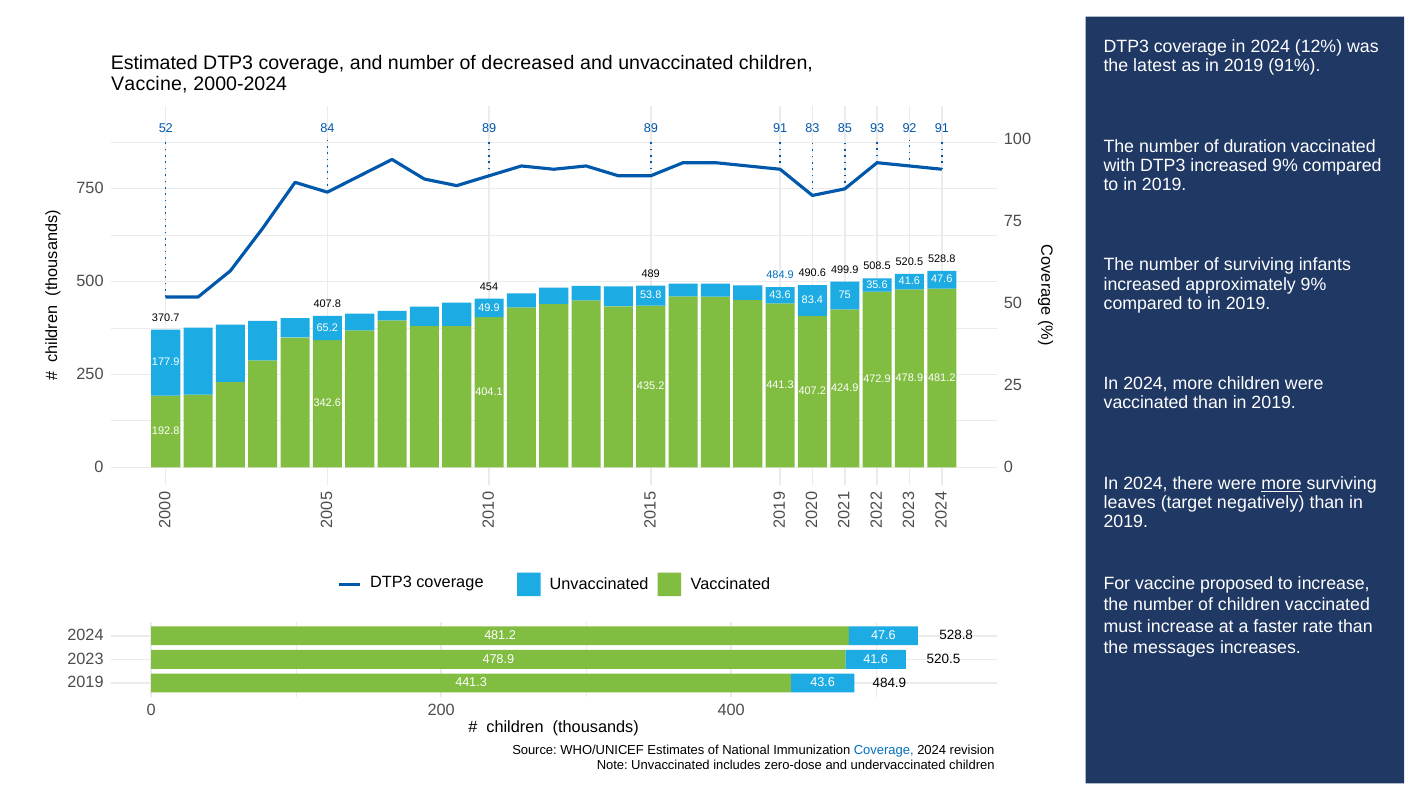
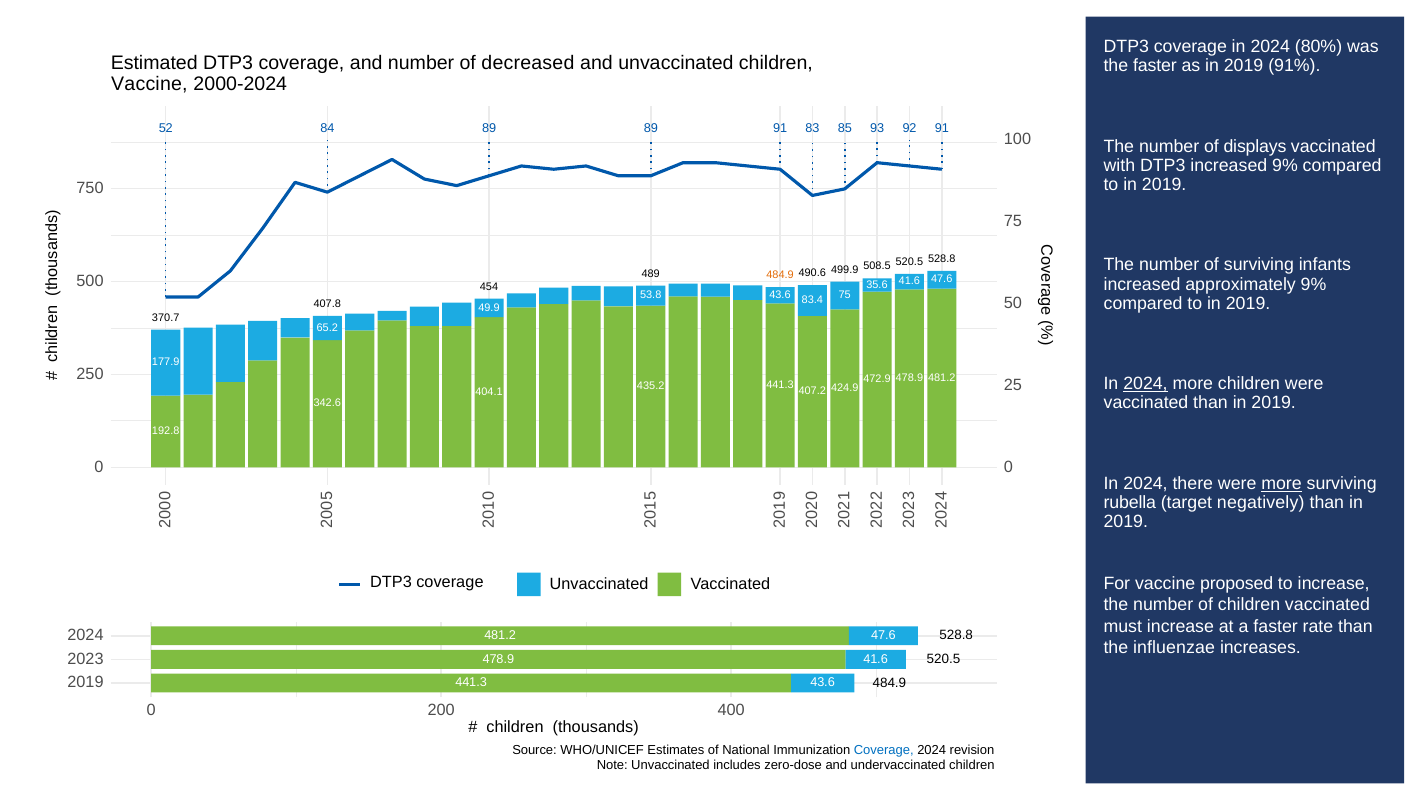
12%: 12% -> 80%
the latest: latest -> faster
duration: duration -> displays
484.9 at (780, 275) colour: blue -> orange
2024 at (1145, 384) underline: none -> present
leaves: leaves -> rubella
messages: messages -> influenzae
